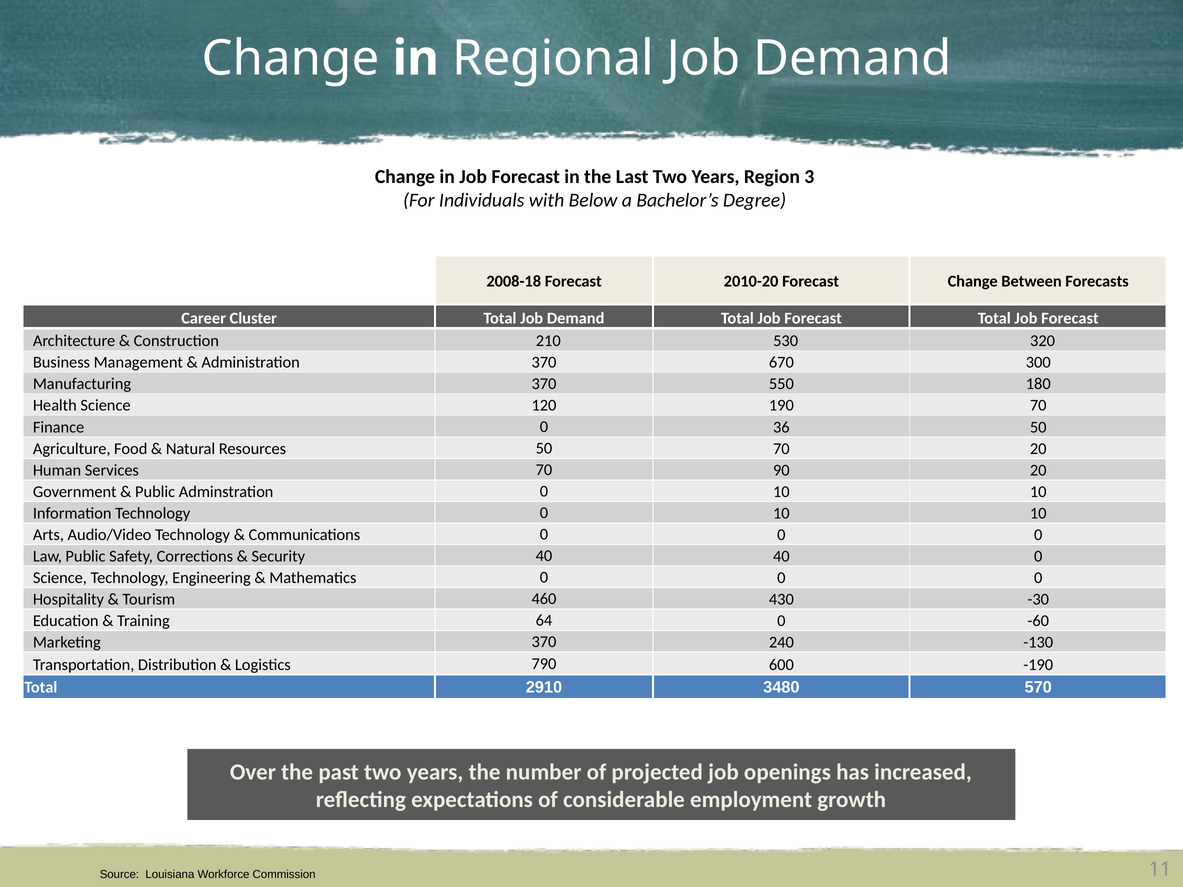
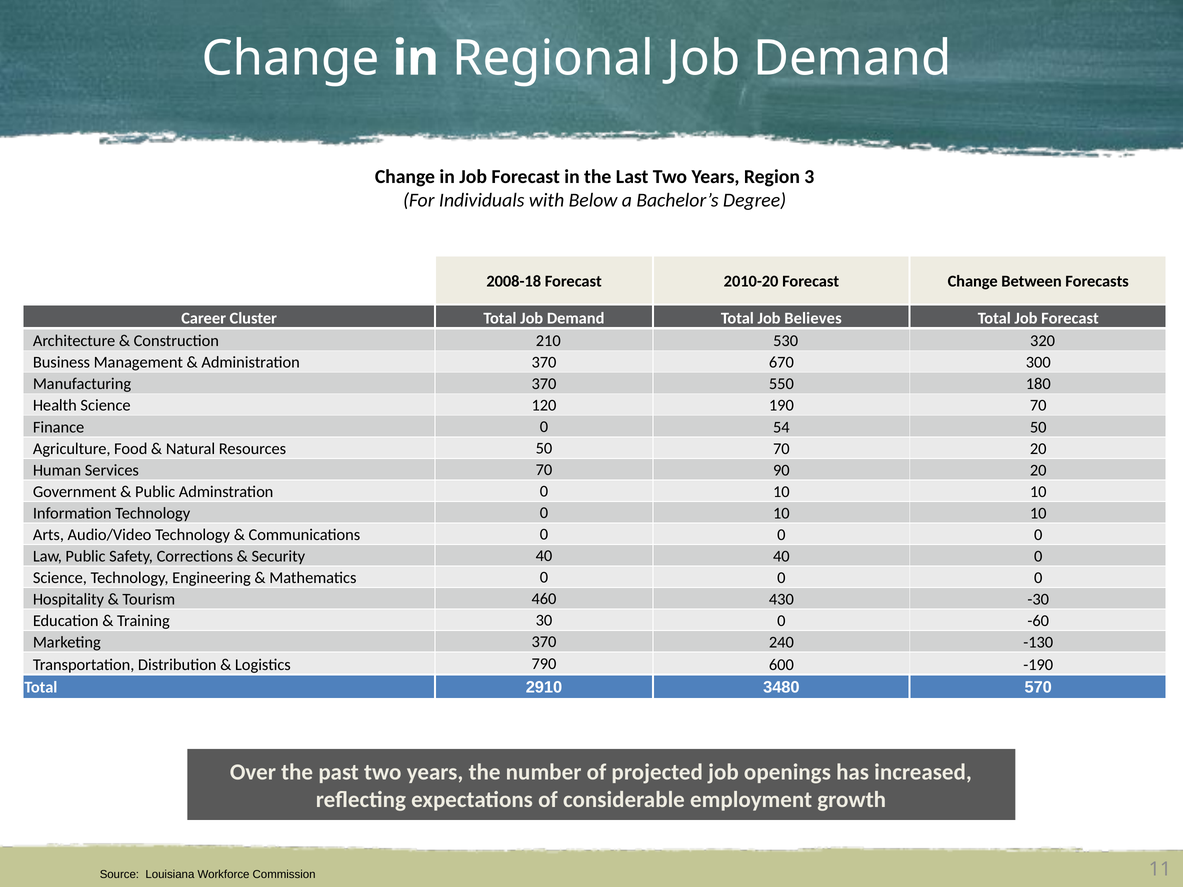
Demand Total Job Forecast: Forecast -> Believes
36: 36 -> 54
64: 64 -> 30
